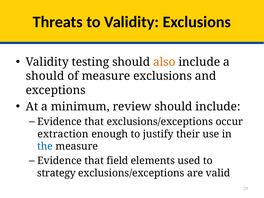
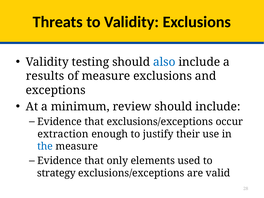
also colour: orange -> blue
should at (45, 76): should -> results
field: field -> only
